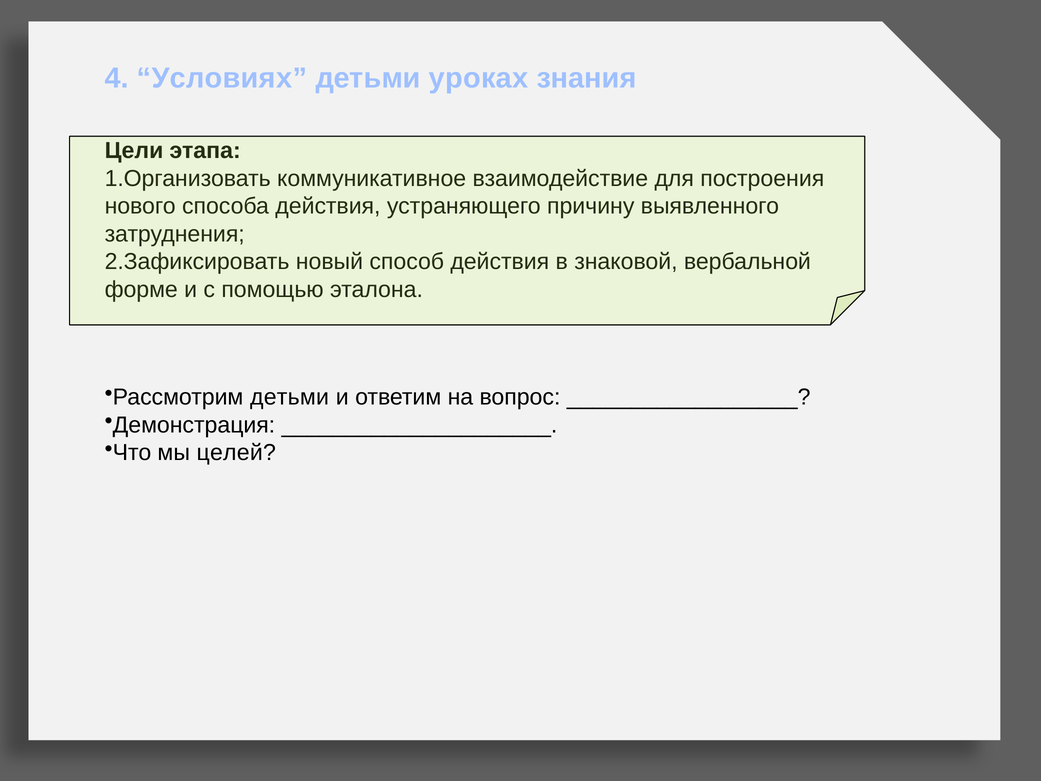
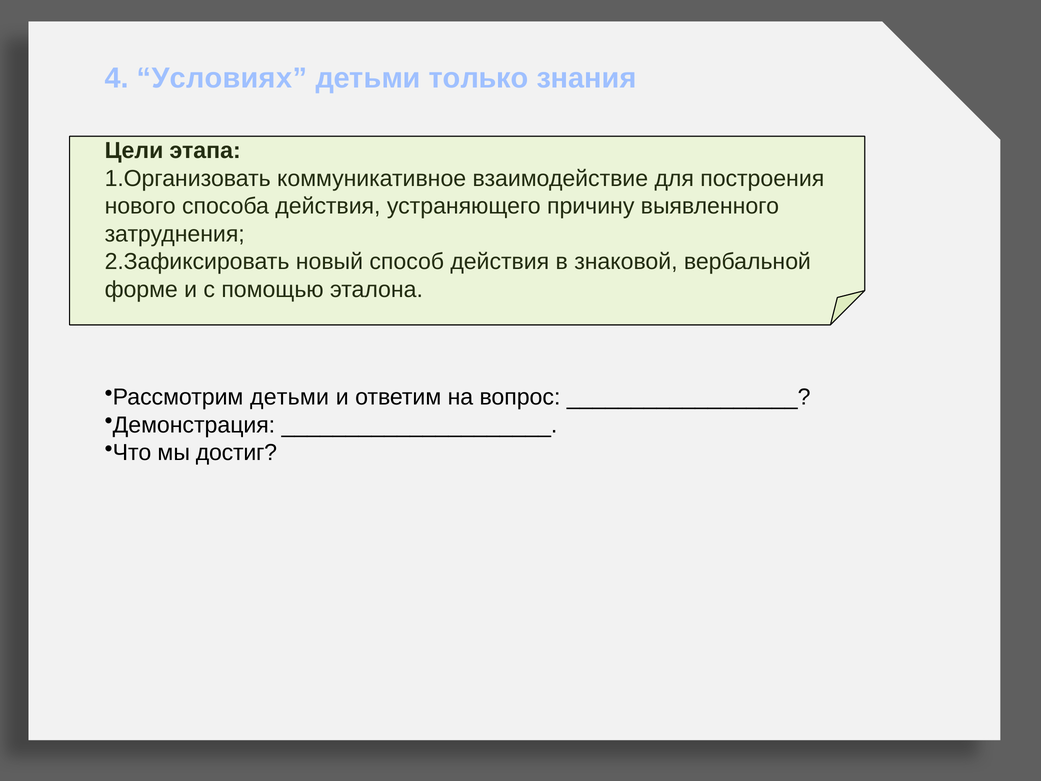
уроках: уроках -> только
целей: целей -> достиг
